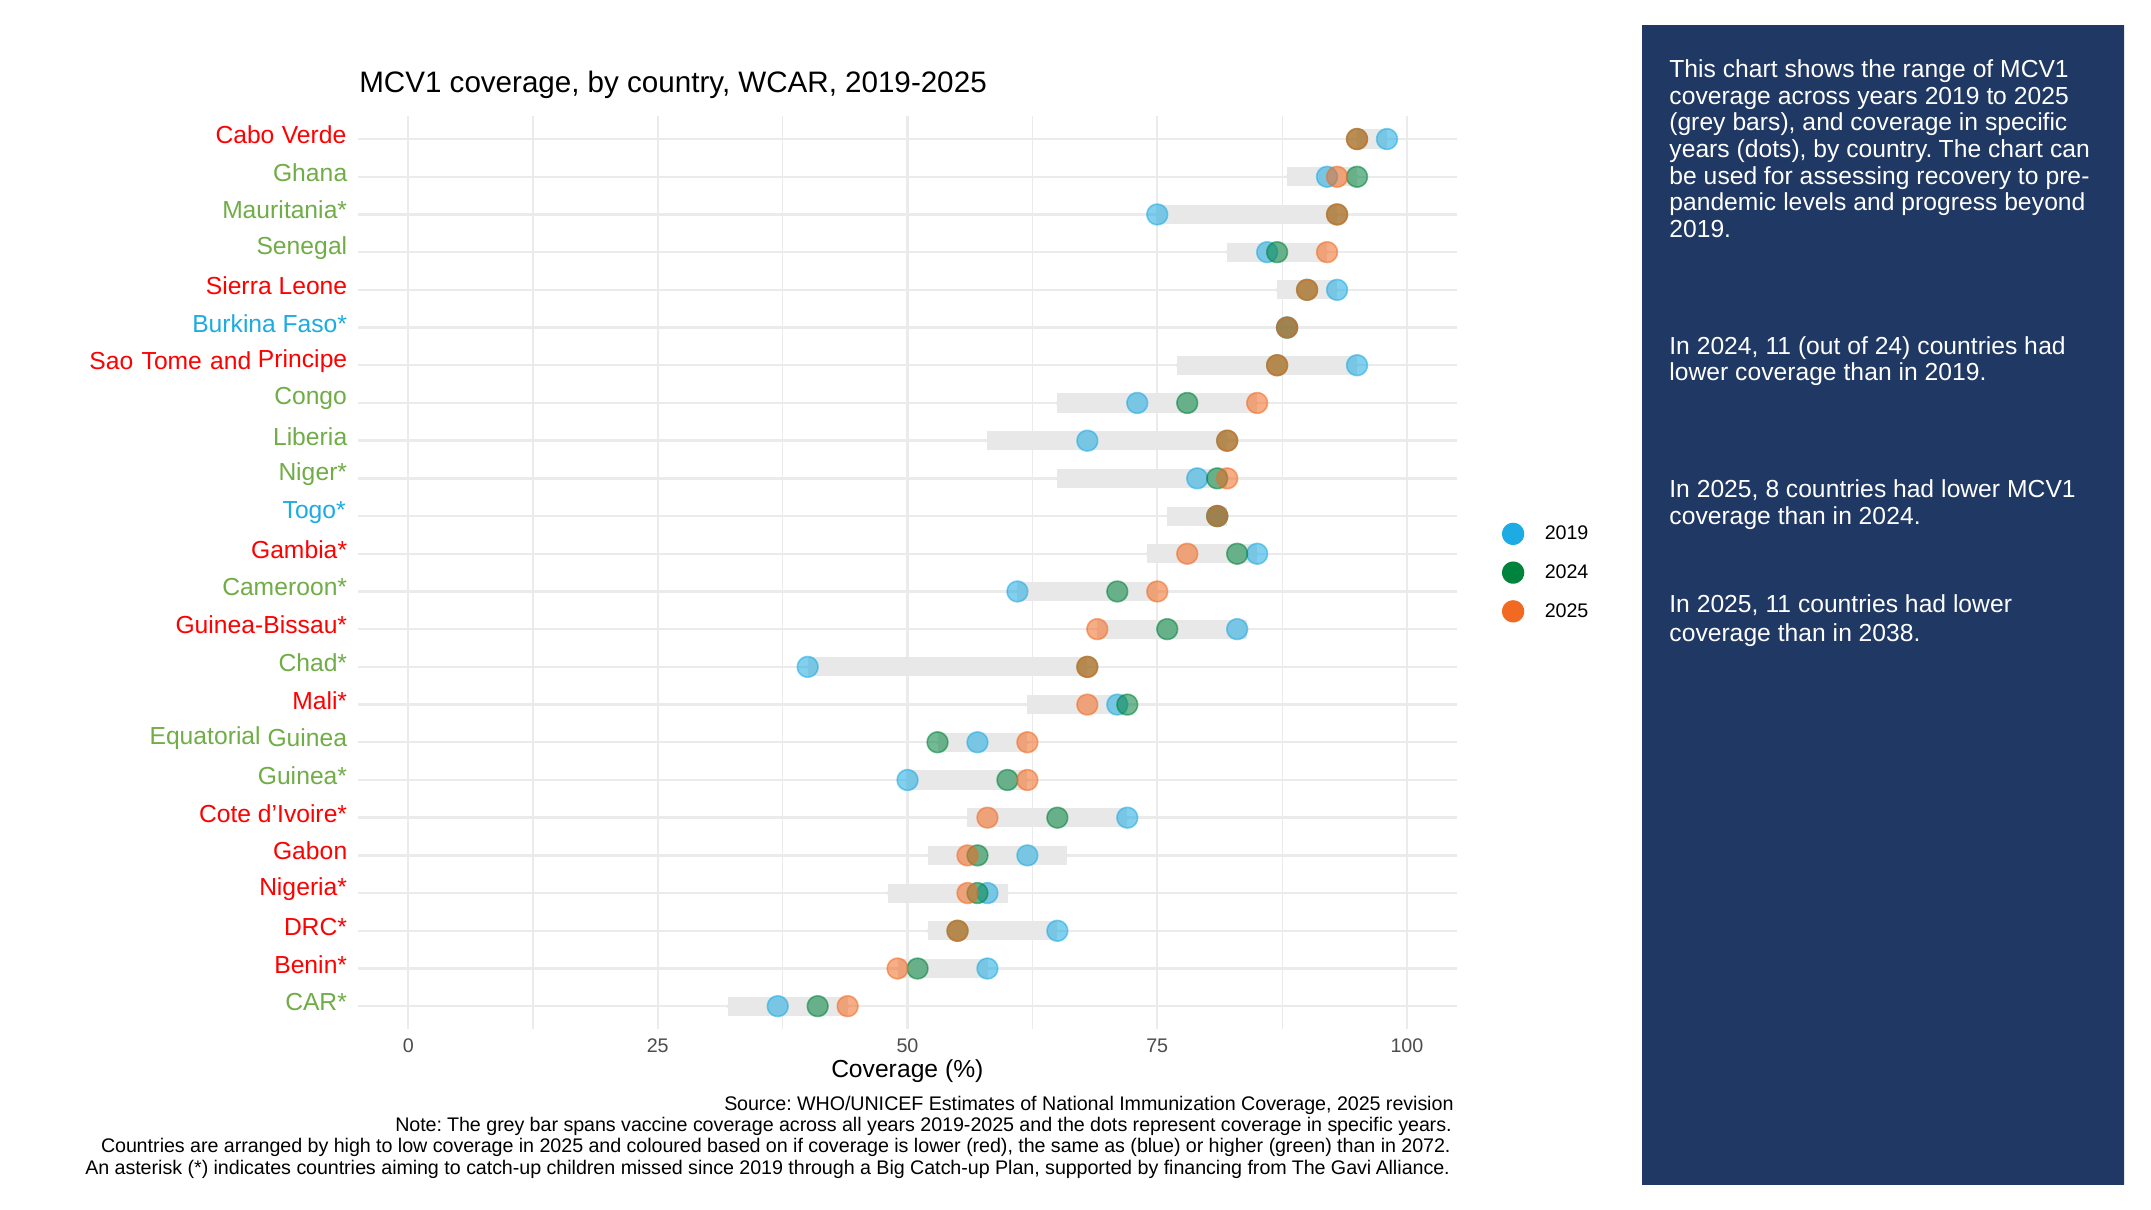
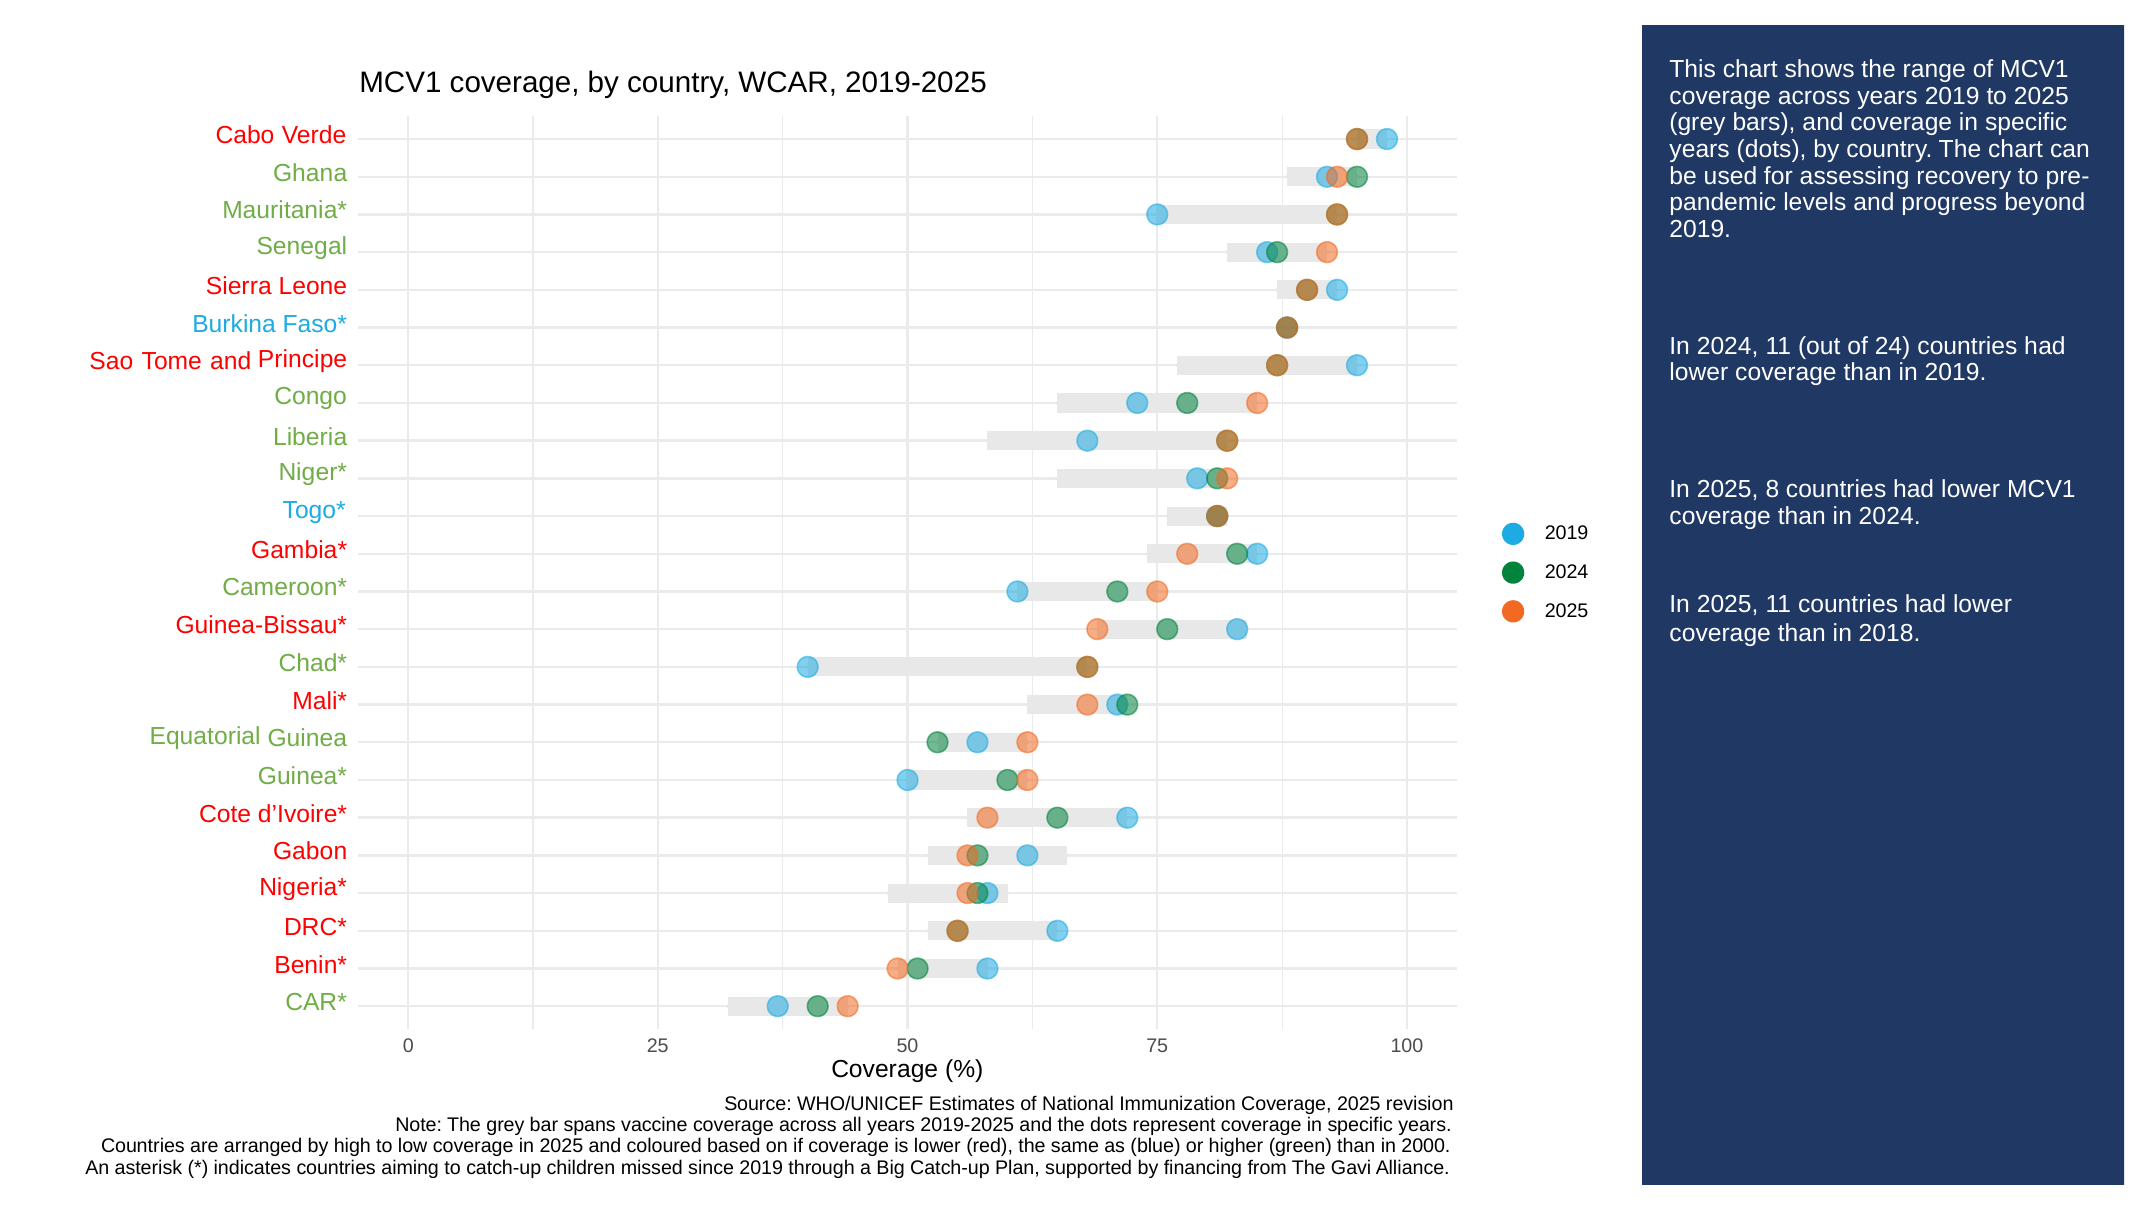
2038: 2038 -> 2018
2072: 2072 -> 2000
